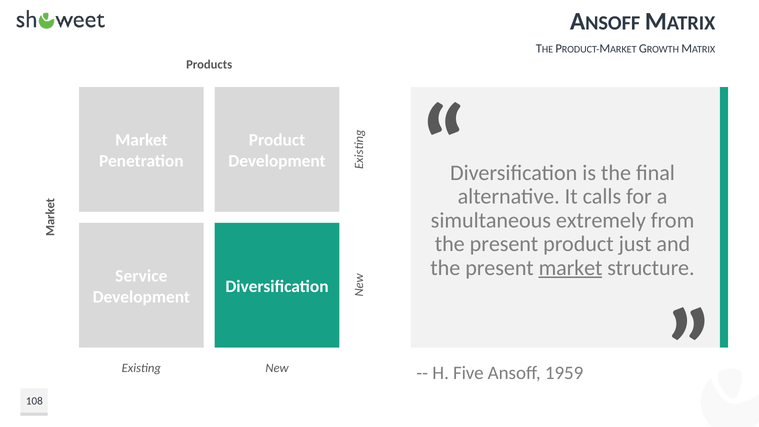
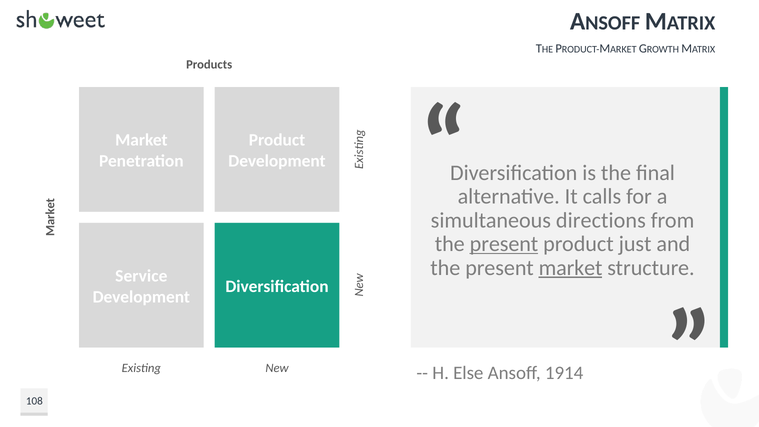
extremely: extremely -> directions
present at (504, 244) underline: none -> present
Five: Five -> Else
1959: 1959 -> 1914
